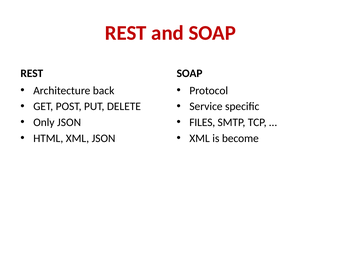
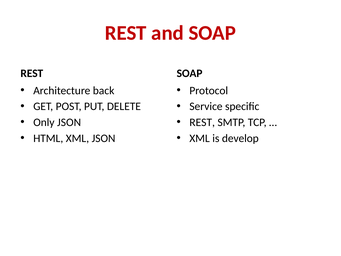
FILES at (202, 122): FILES -> REST
become: become -> develop
